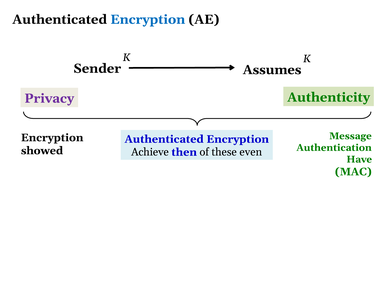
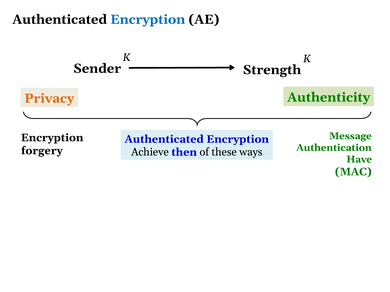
Assumes: Assumes -> Strength
Privacy colour: purple -> orange
showed: showed -> forgery
even: even -> ways
